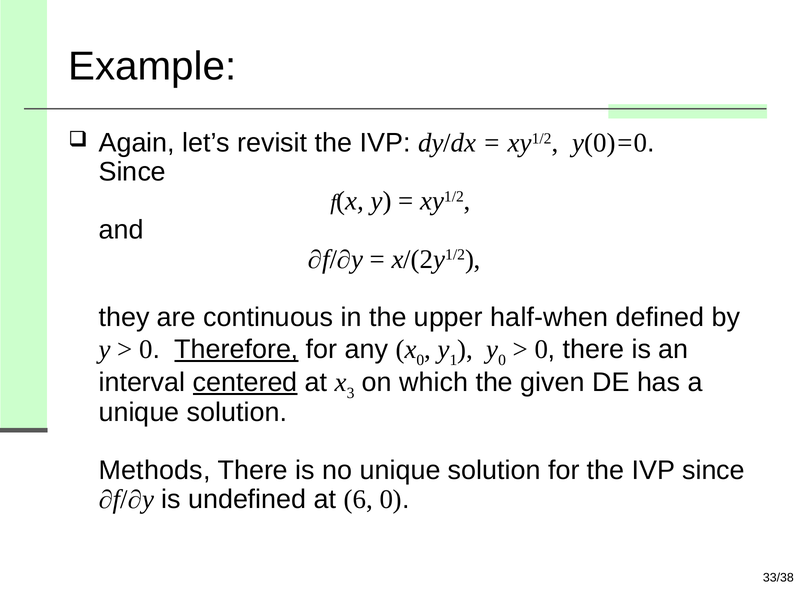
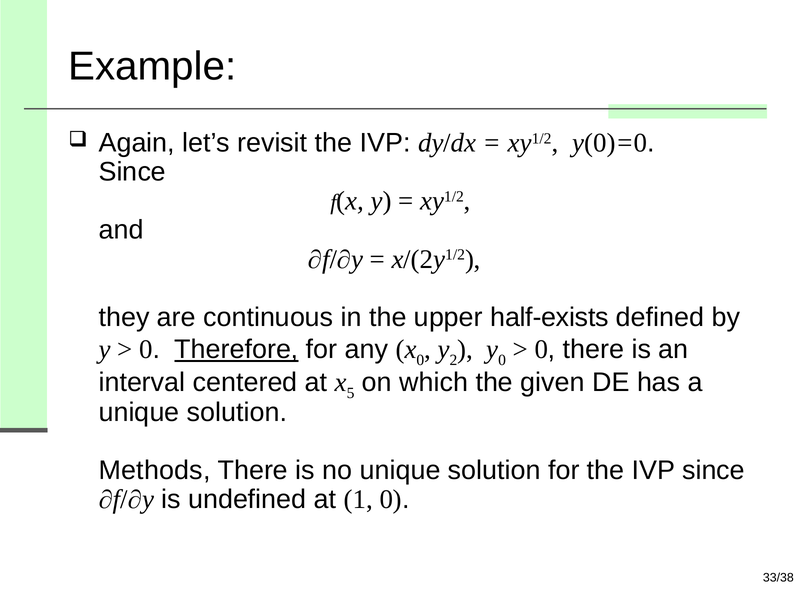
half-when: half-when -> half-exists
1: 1 -> 2
centered underline: present -> none
3: 3 -> 5
6: 6 -> 1
